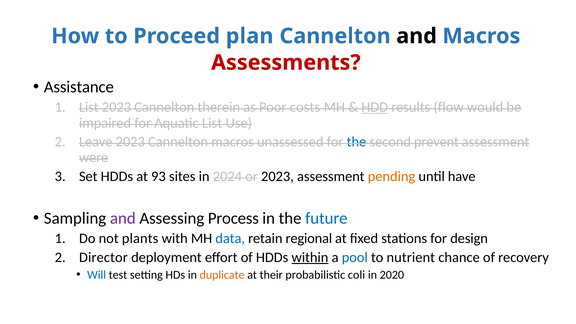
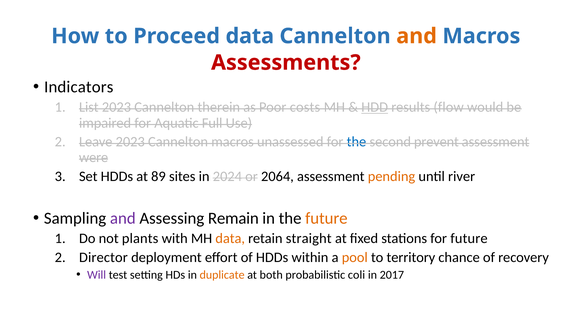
Proceed plan: plan -> data
and at (417, 36) colour: black -> orange
Assistance: Assistance -> Indicators
Aquatic List: List -> Full
93: 93 -> 89
or 2023: 2023 -> 2064
have: have -> river
Process: Process -> Remain
future at (326, 218) colour: blue -> orange
data at (230, 238) colour: blue -> orange
regional: regional -> straight
for design: design -> future
within underline: present -> none
pool colour: blue -> orange
nutrient: nutrient -> territory
Will colour: blue -> purple
their: their -> both
2020: 2020 -> 2017
